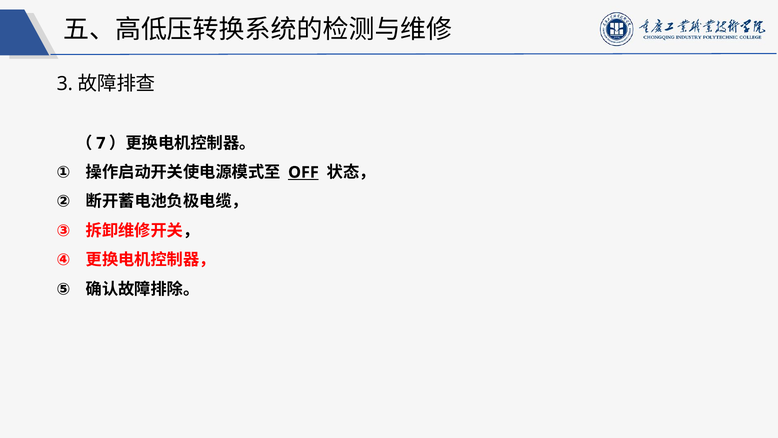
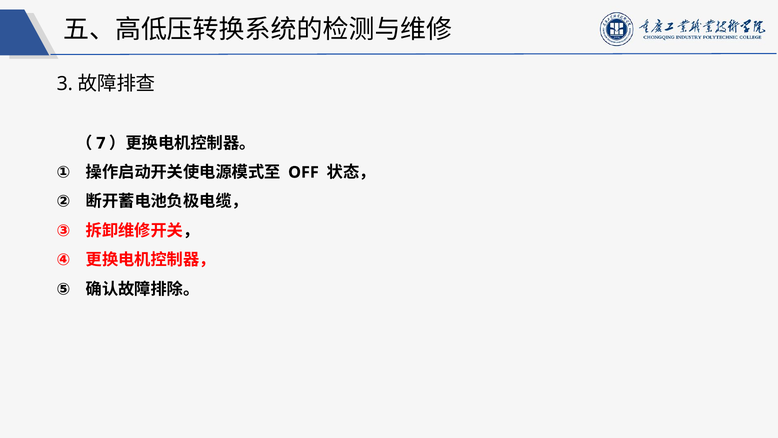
OFF underline: present -> none
